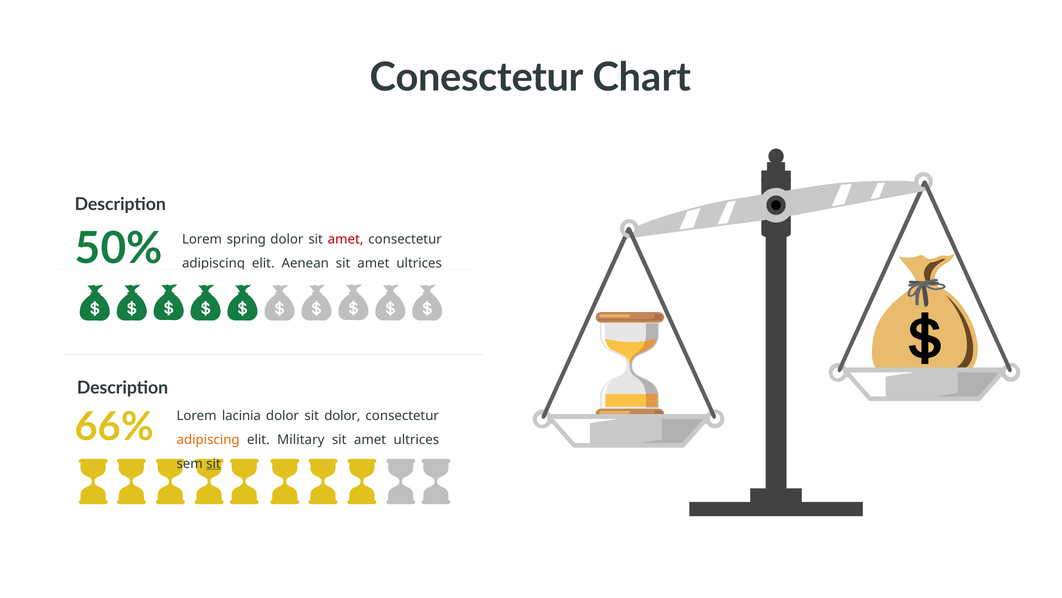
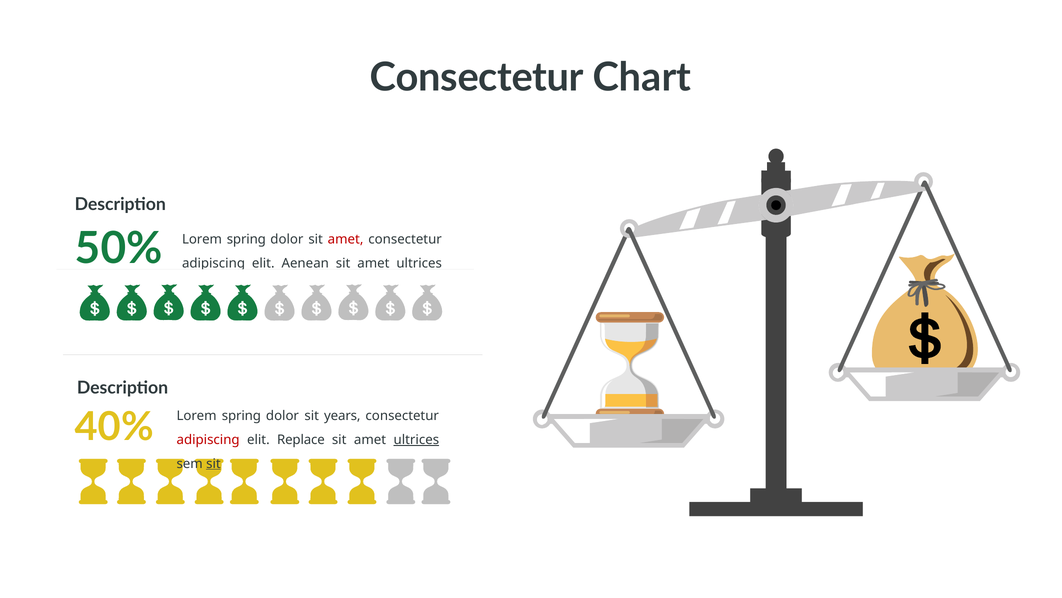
Conesctetur at (477, 77): Conesctetur -> Consectetur
66%: 66% -> 40%
lacinia at (241, 415): lacinia -> spring
sit dolor: dolor -> years
adipiscing at (208, 439) colour: orange -> red
Military: Military -> Replace
ultrices at (416, 439) underline: none -> present
